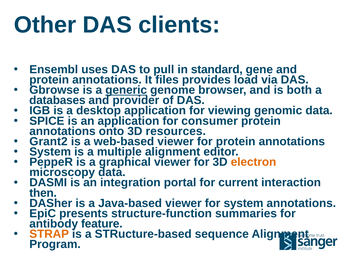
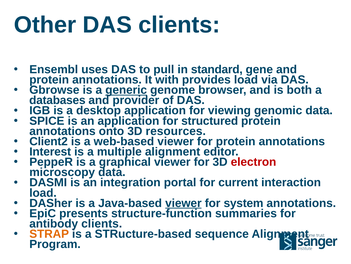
files: files -> with
consumer: consumer -> structured
Grant2: Grant2 -> Client2
System at (50, 151): System -> Interest
electron colour: orange -> red
then at (43, 192): then -> load
viewer at (183, 203) underline: none -> present
antibody feature: feature -> clients
